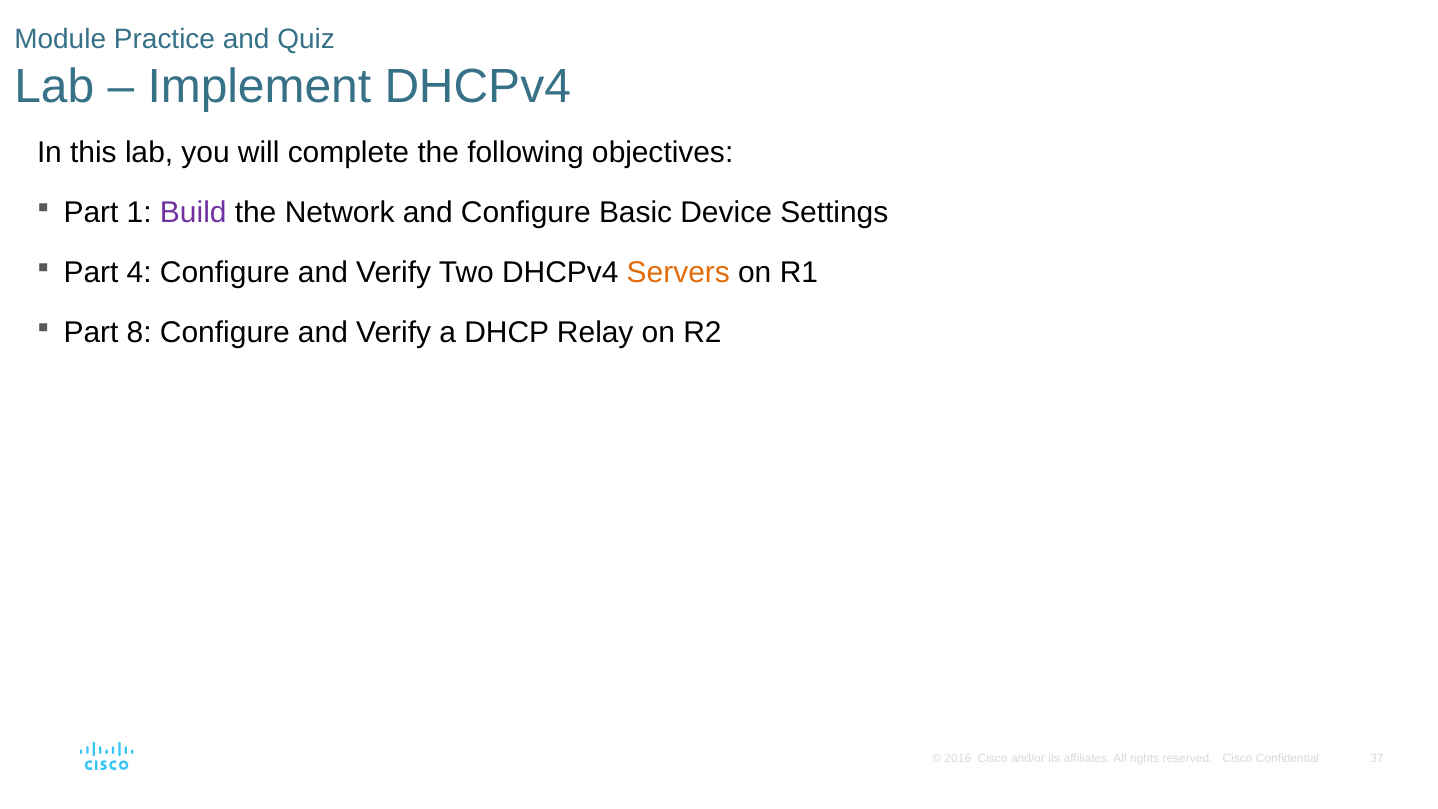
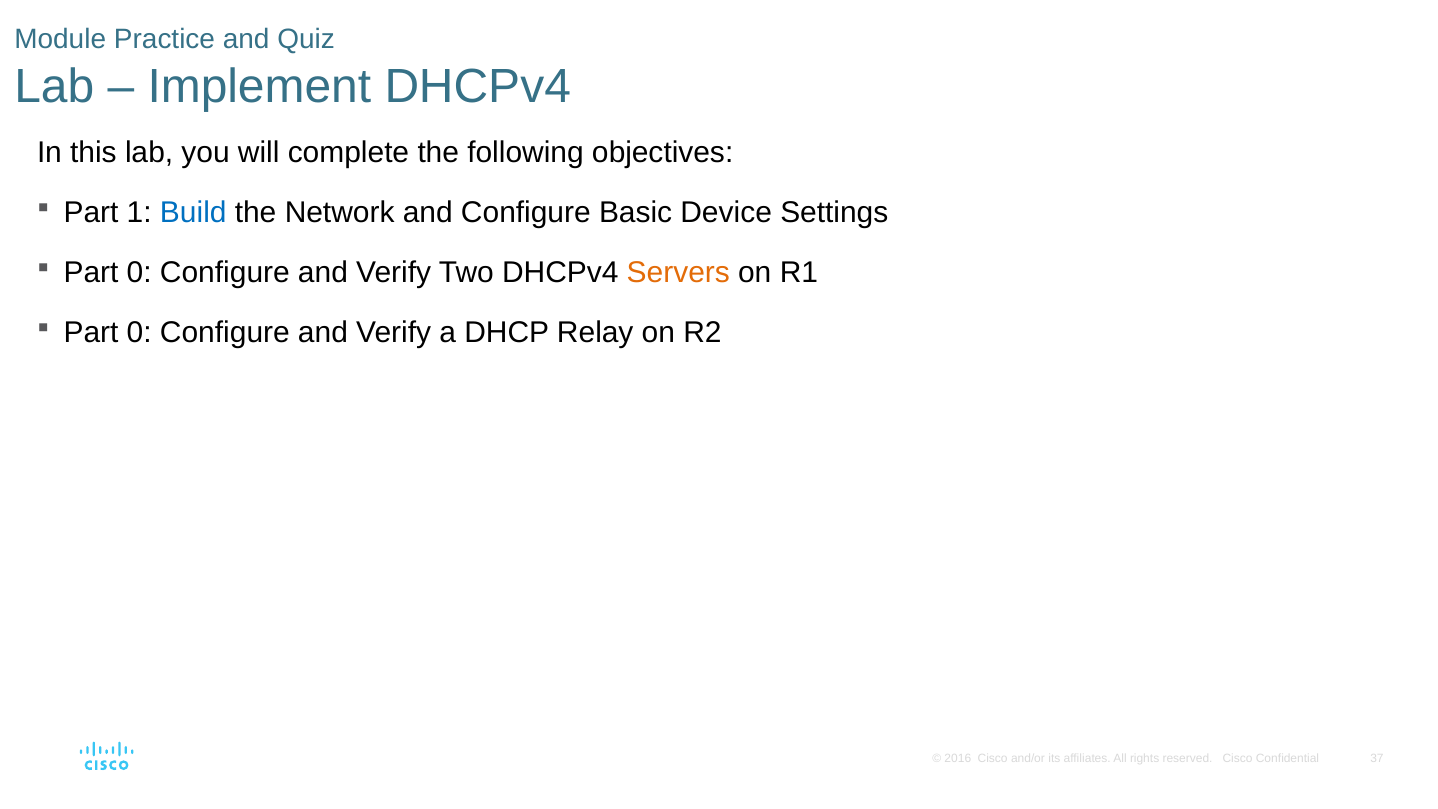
Build colour: purple -> blue
4 at (139, 273): 4 -> 0
8 at (139, 333): 8 -> 0
